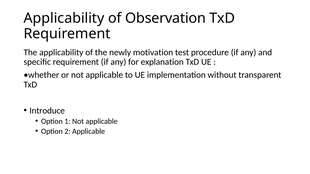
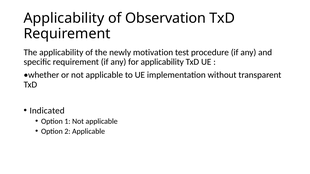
for explanation: explanation -> applicability
Introduce: Introduce -> Indicated
